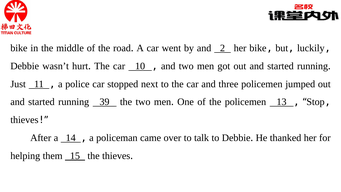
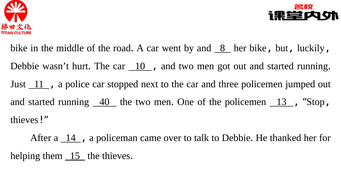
2: 2 -> 8
39: 39 -> 40
